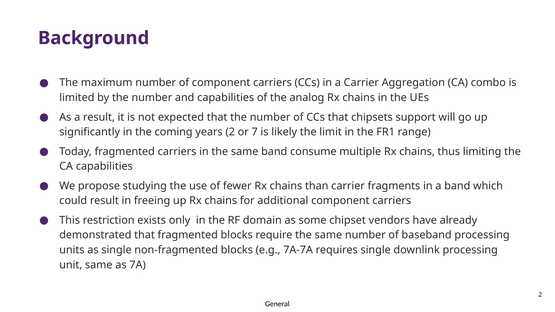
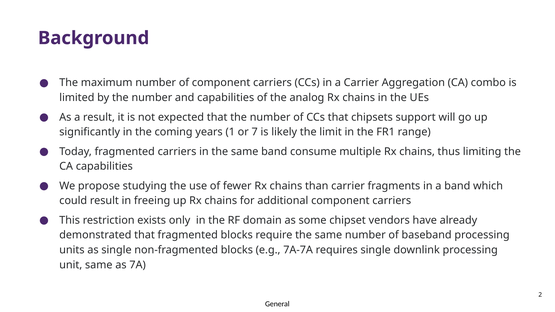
years 2: 2 -> 1
